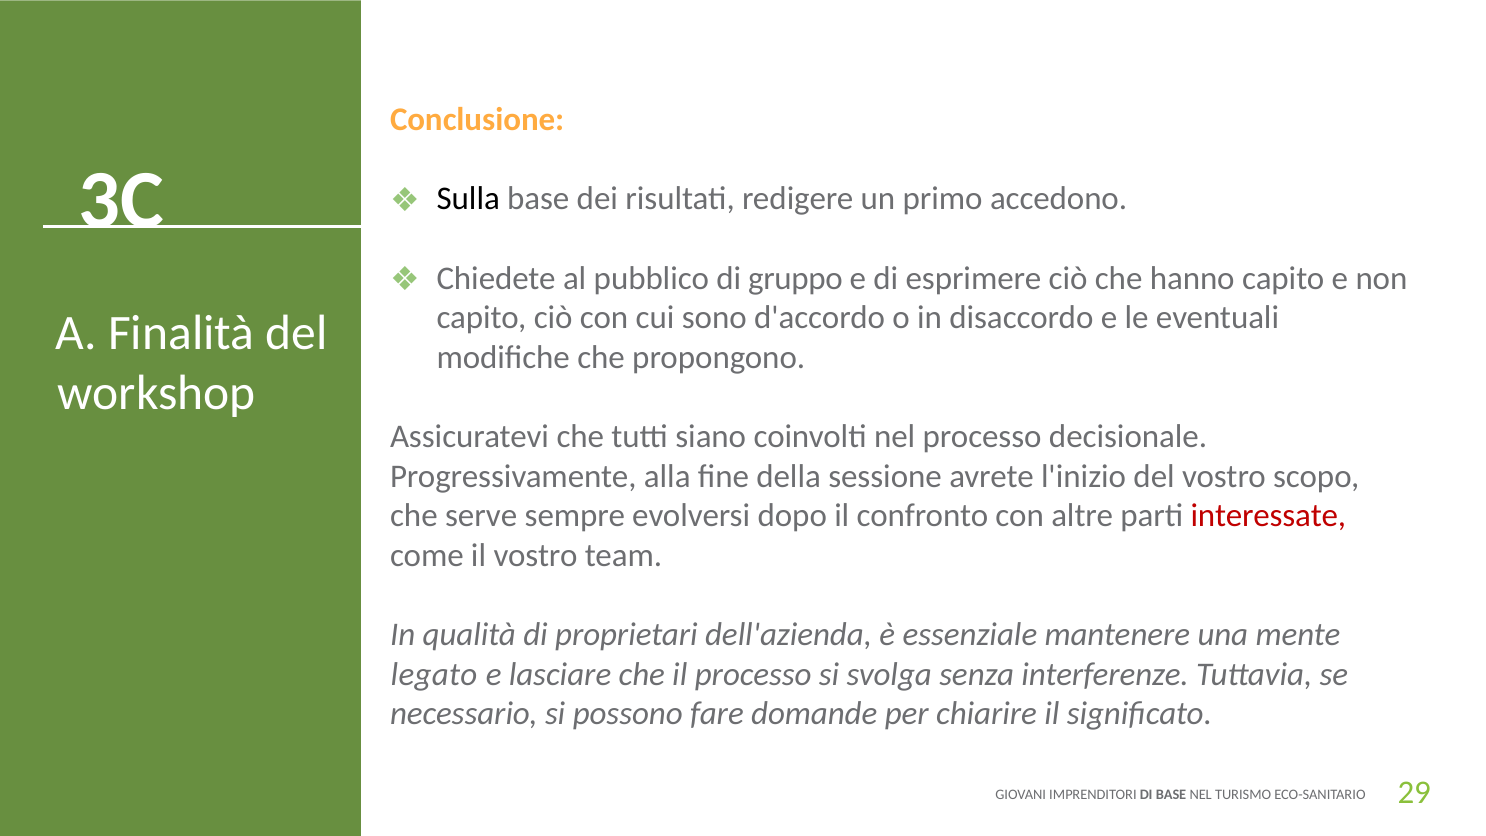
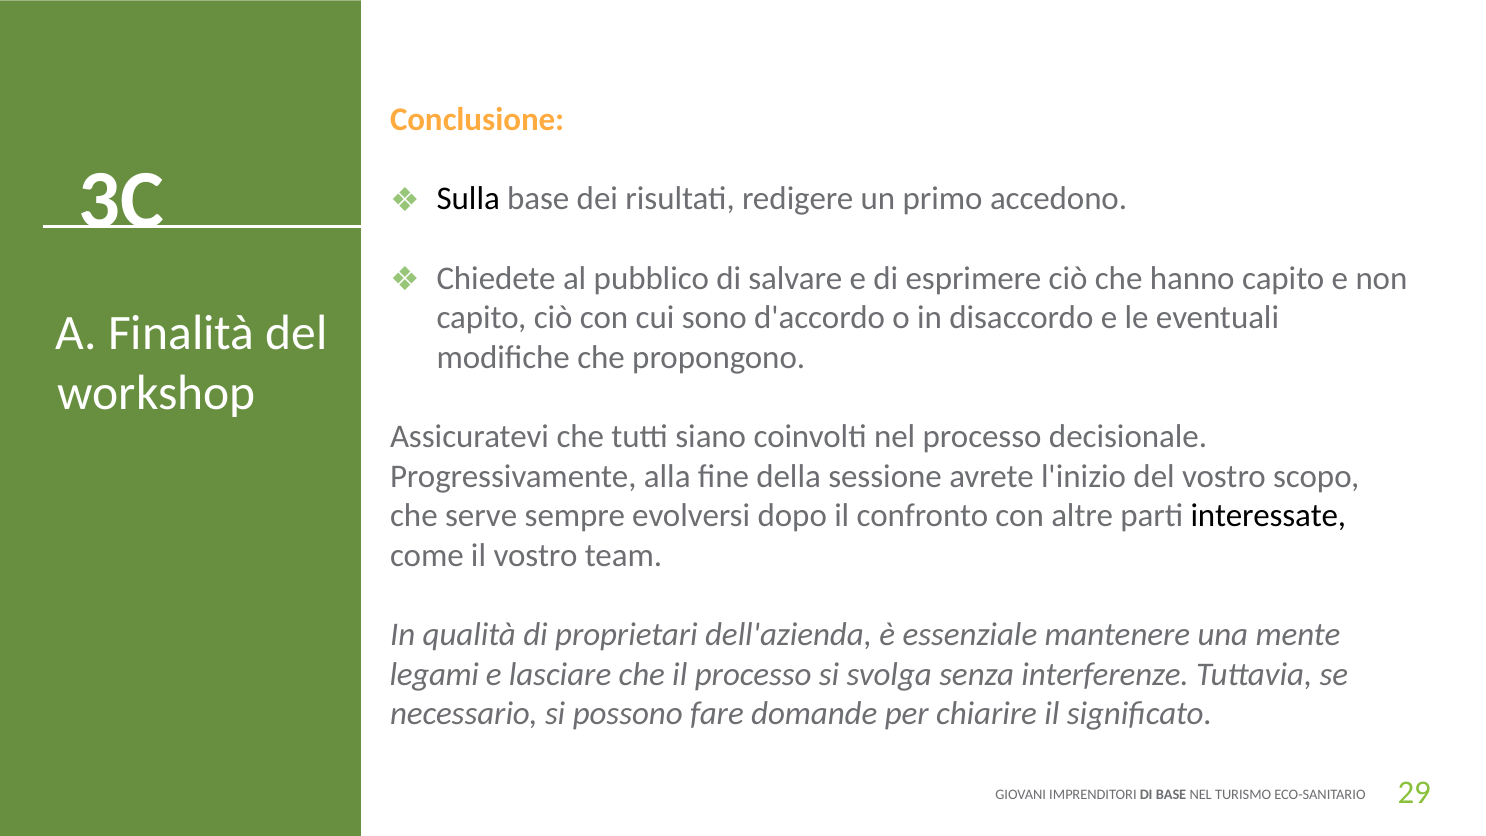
gruppo: gruppo -> salvare
interessate colour: red -> black
legato: legato -> legami
